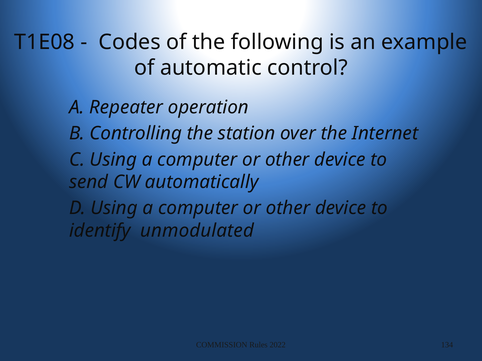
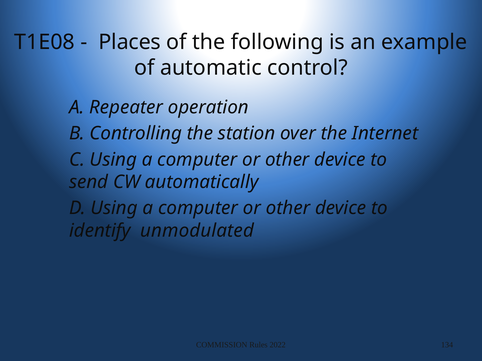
Codes: Codes -> Places
